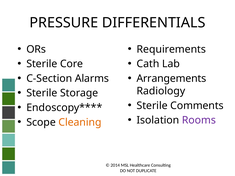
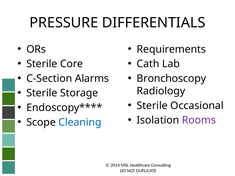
Arrangements: Arrangements -> Bronchoscopy
Comments: Comments -> Occasional
Cleaning colour: orange -> blue
